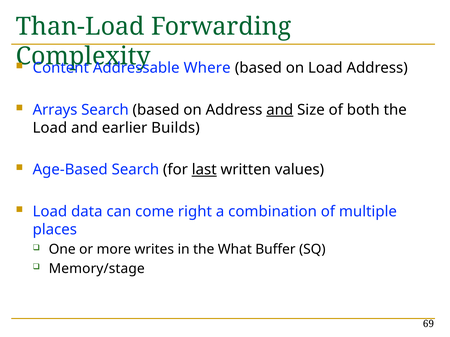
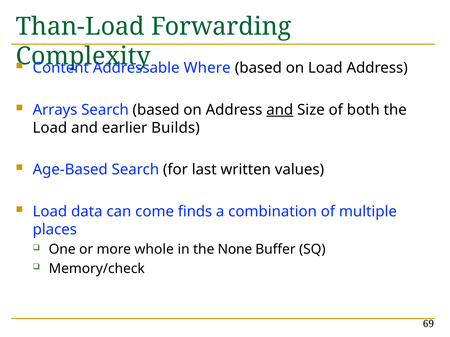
last underline: present -> none
right: right -> finds
writes: writes -> whole
What: What -> None
Memory/stage: Memory/stage -> Memory/check
